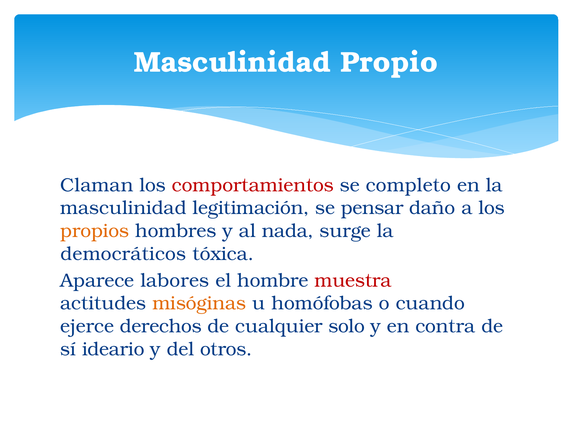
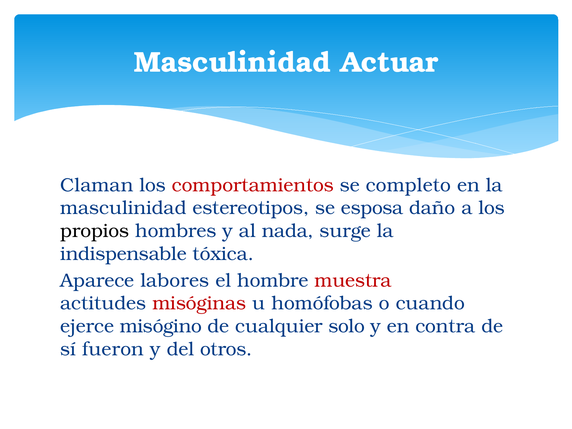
Propio: Propio -> Actuar
legitimación: legitimación -> estereotipos
pensar: pensar -> esposa
propios colour: orange -> black
democráticos: democráticos -> indispensable
misóginas colour: orange -> red
derechos: derechos -> misógino
ideario: ideario -> fueron
